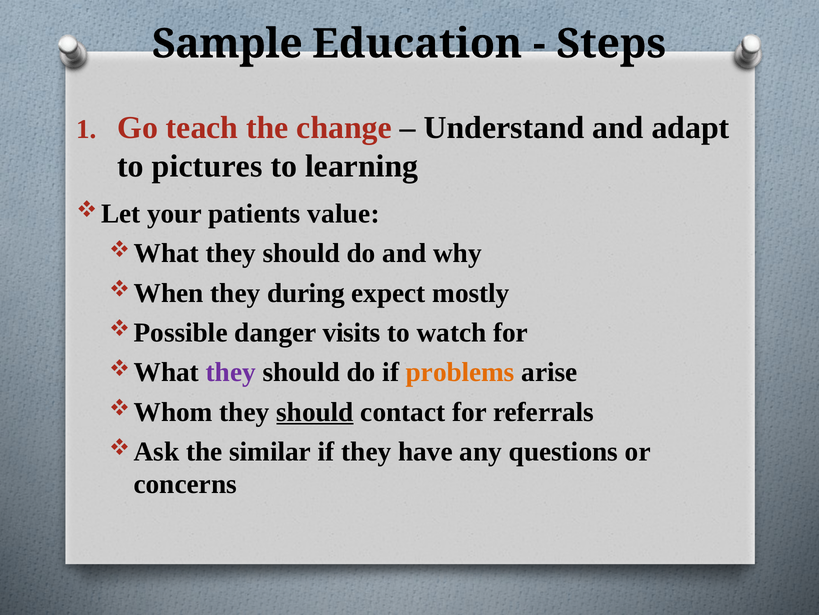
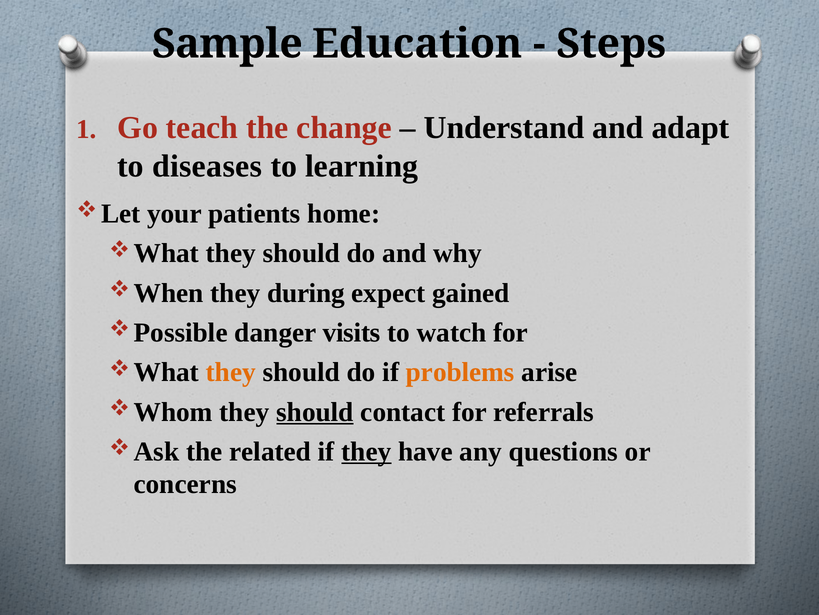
pictures: pictures -> diseases
value: value -> home
mostly: mostly -> gained
they at (231, 372) colour: purple -> orange
similar: similar -> related
they at (366, 451) underline: none -> present
